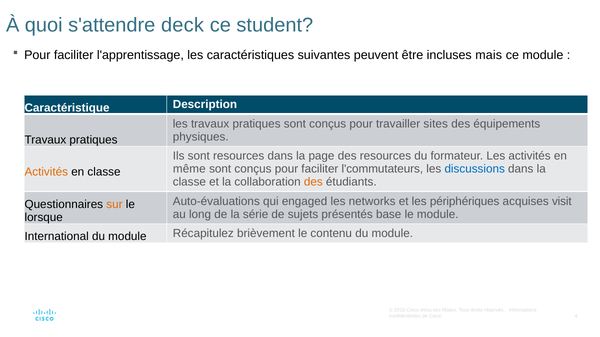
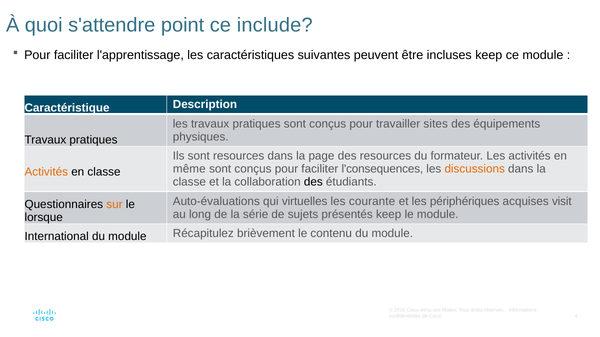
deck: deck -> point
student: student -> include
incluses mais: mais -> keep
l'commutateurs: l'commutateurs -> l'consequences
discussions colour: blue -> orange
des at (313, 182) colour: orange -> black
engaged: engaged -> virtuelles
networks: networks -> courante
présentés base: base -> keep
